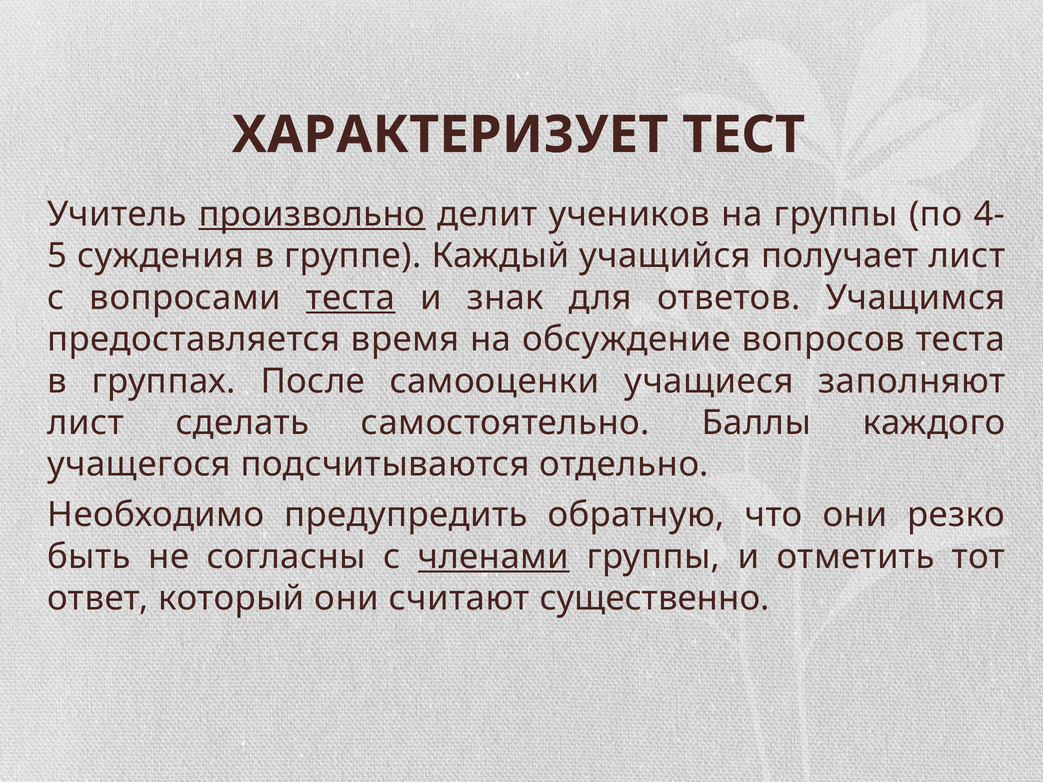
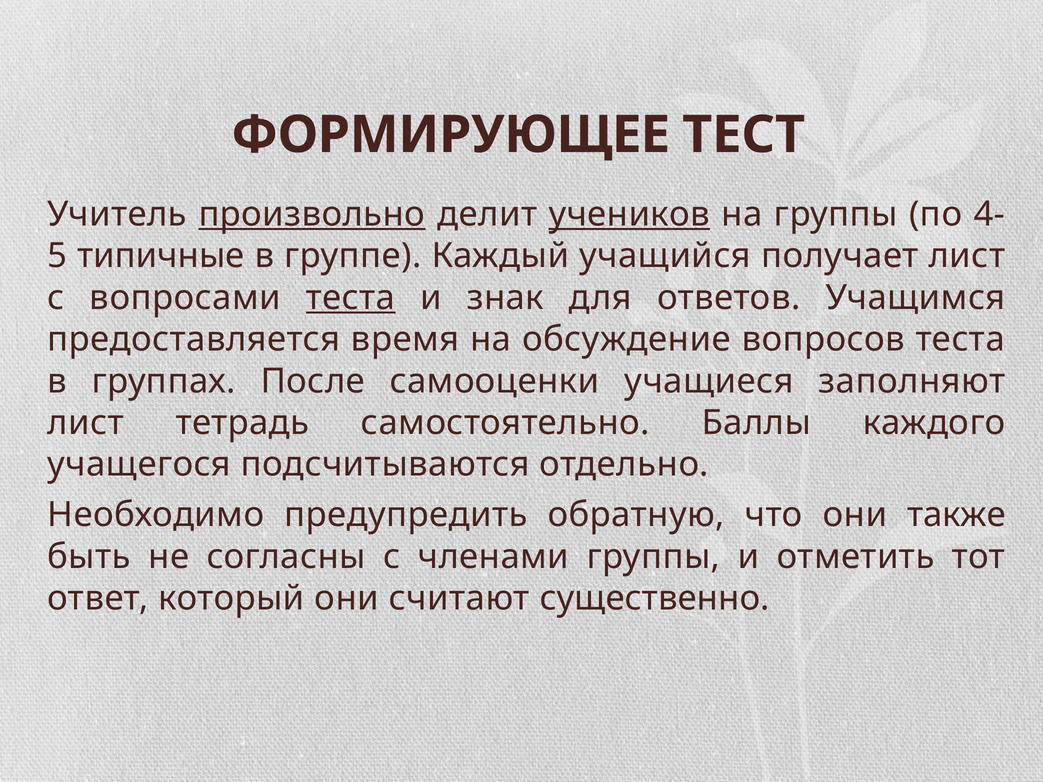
ХАРАКТЕРИЗУЕТ: ХАРАКТЕРИЗУЕТ -> ФОРМИРУЮЩЕЕ
учеников underline: none -> present
суждения: суждения -> типичные
сделать: сделать -> тетрадь
резко: резко -> также
членами underline: present -> none
